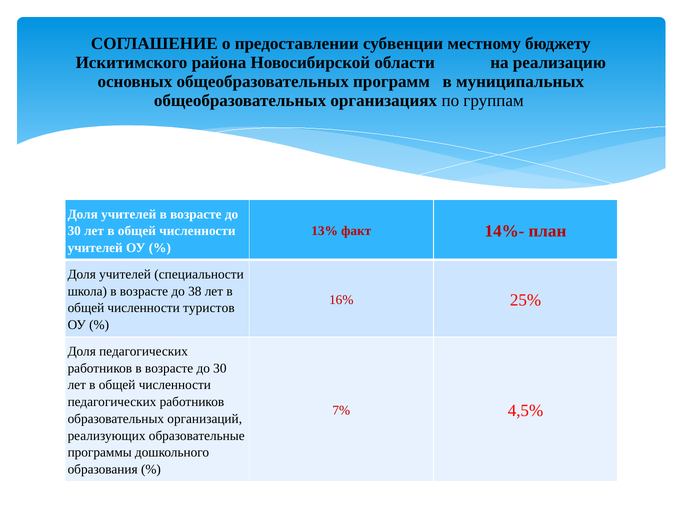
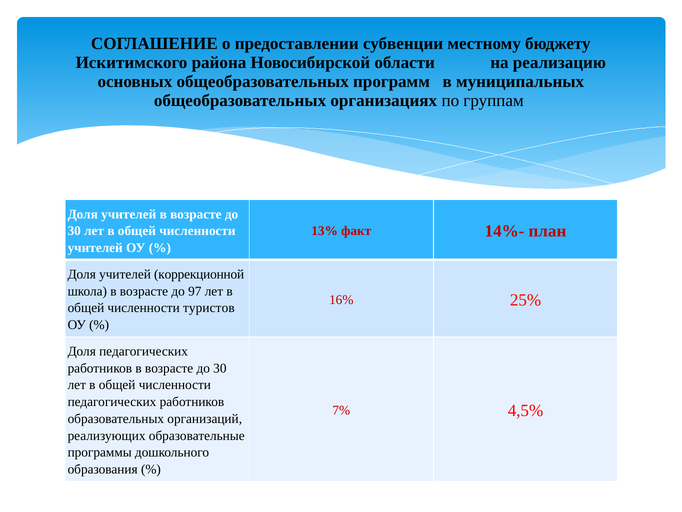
специальности: специальности -> коррекционной
38: 38 -> 97
